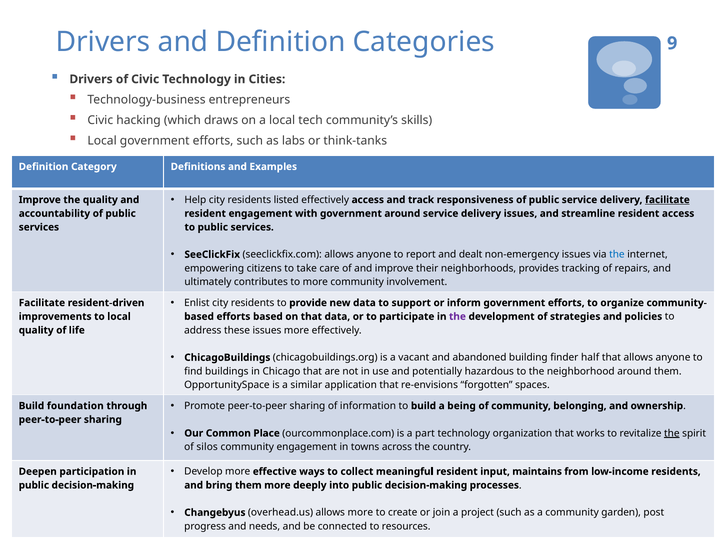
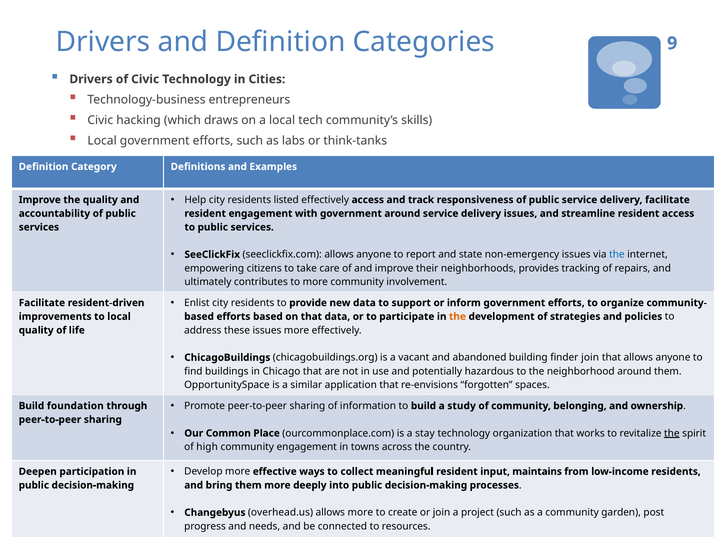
facilitate at (667, 200) underline: present -> none
dealt: dealt -> state
the at (457, 316) colour: purple -> orange
finder half: half -> join
being: being -> study
part: part -> stay
silos: silos -> high
